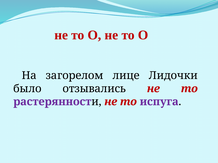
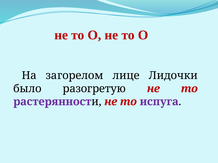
отзывались: отзывались -> разогретую
